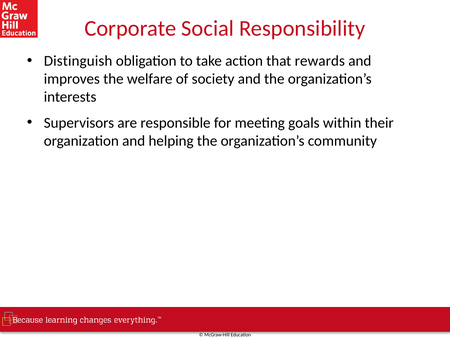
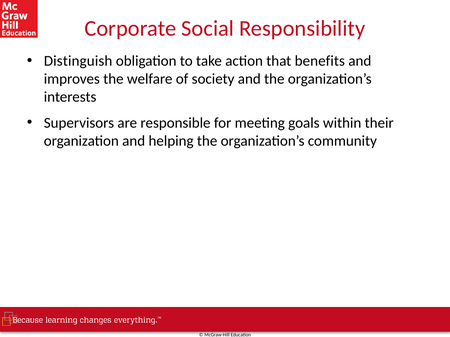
rewards: rewards -> benefits
